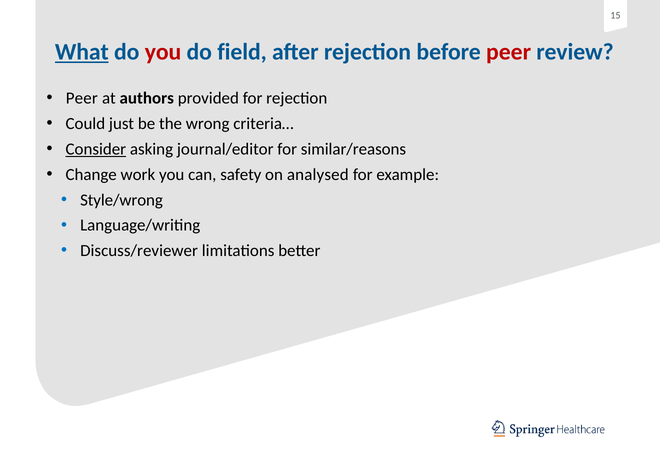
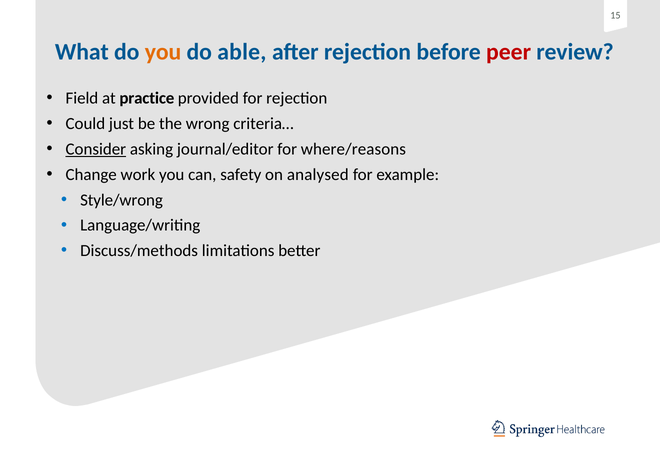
What underline: present -> none
you at (163, 52) colour: red -> orange
field: field -> able
Peer at (82, 98): Peer -> Field
authors: authors -> practice
similar/reasons: similar/reasons -> where/reasons
Discuss/reviewer: Discuss/reviewer -> Discuss/methods
